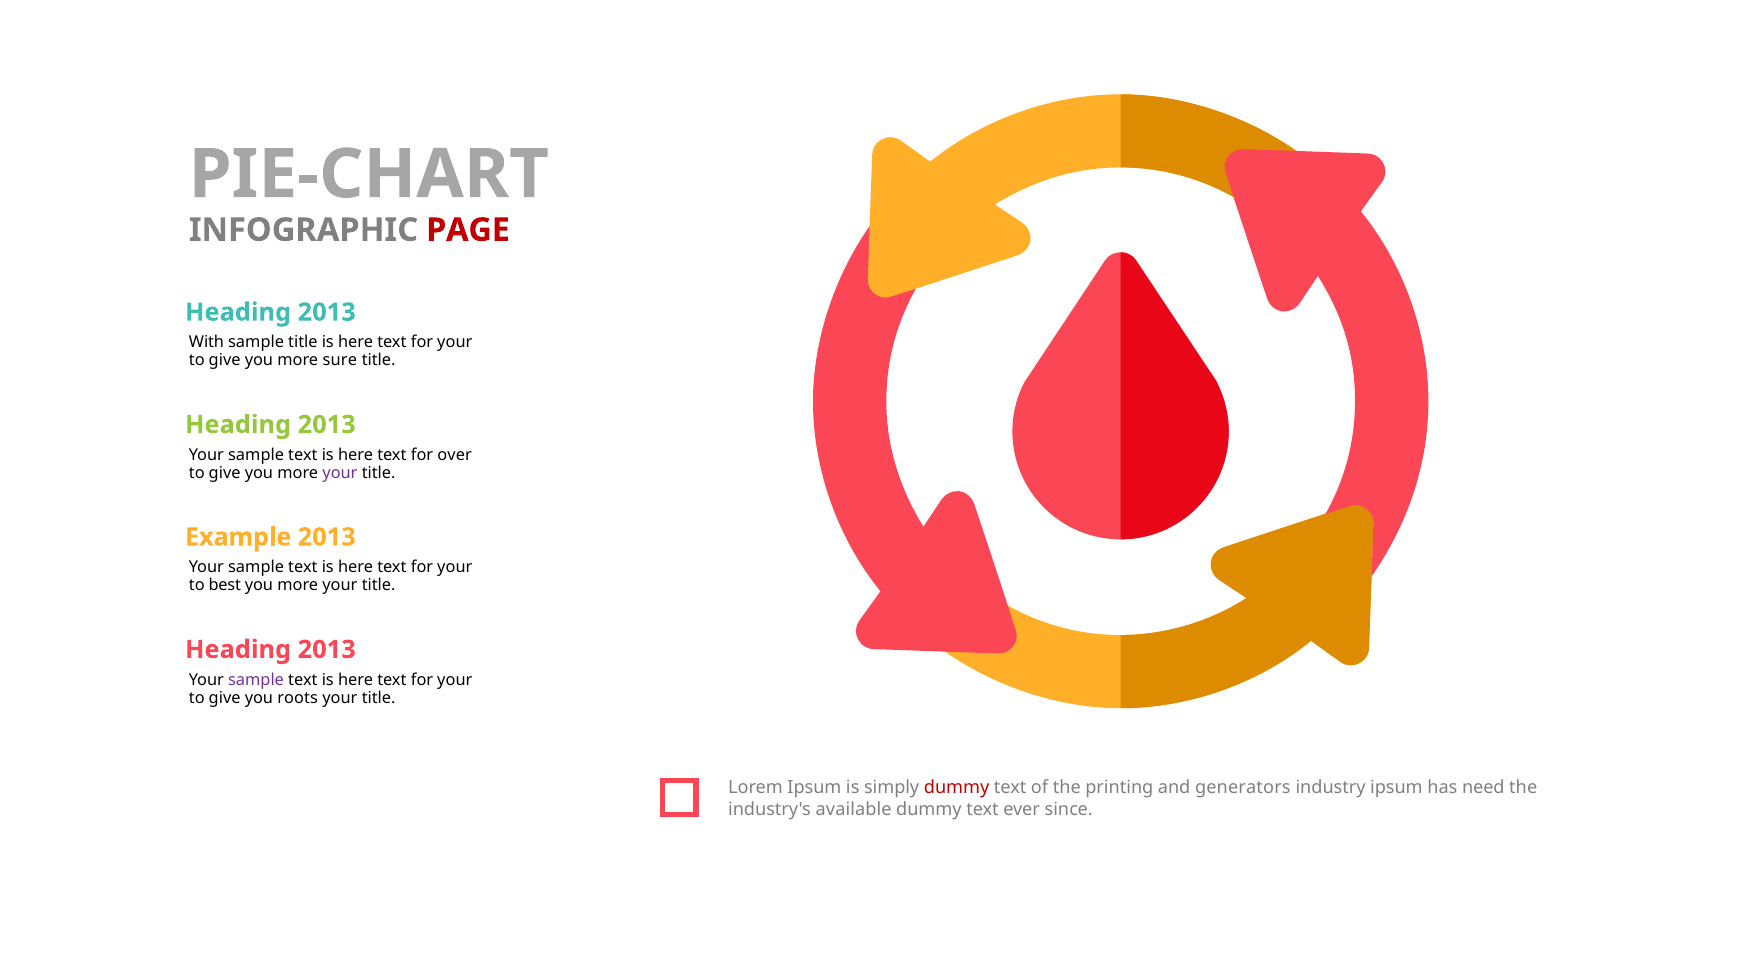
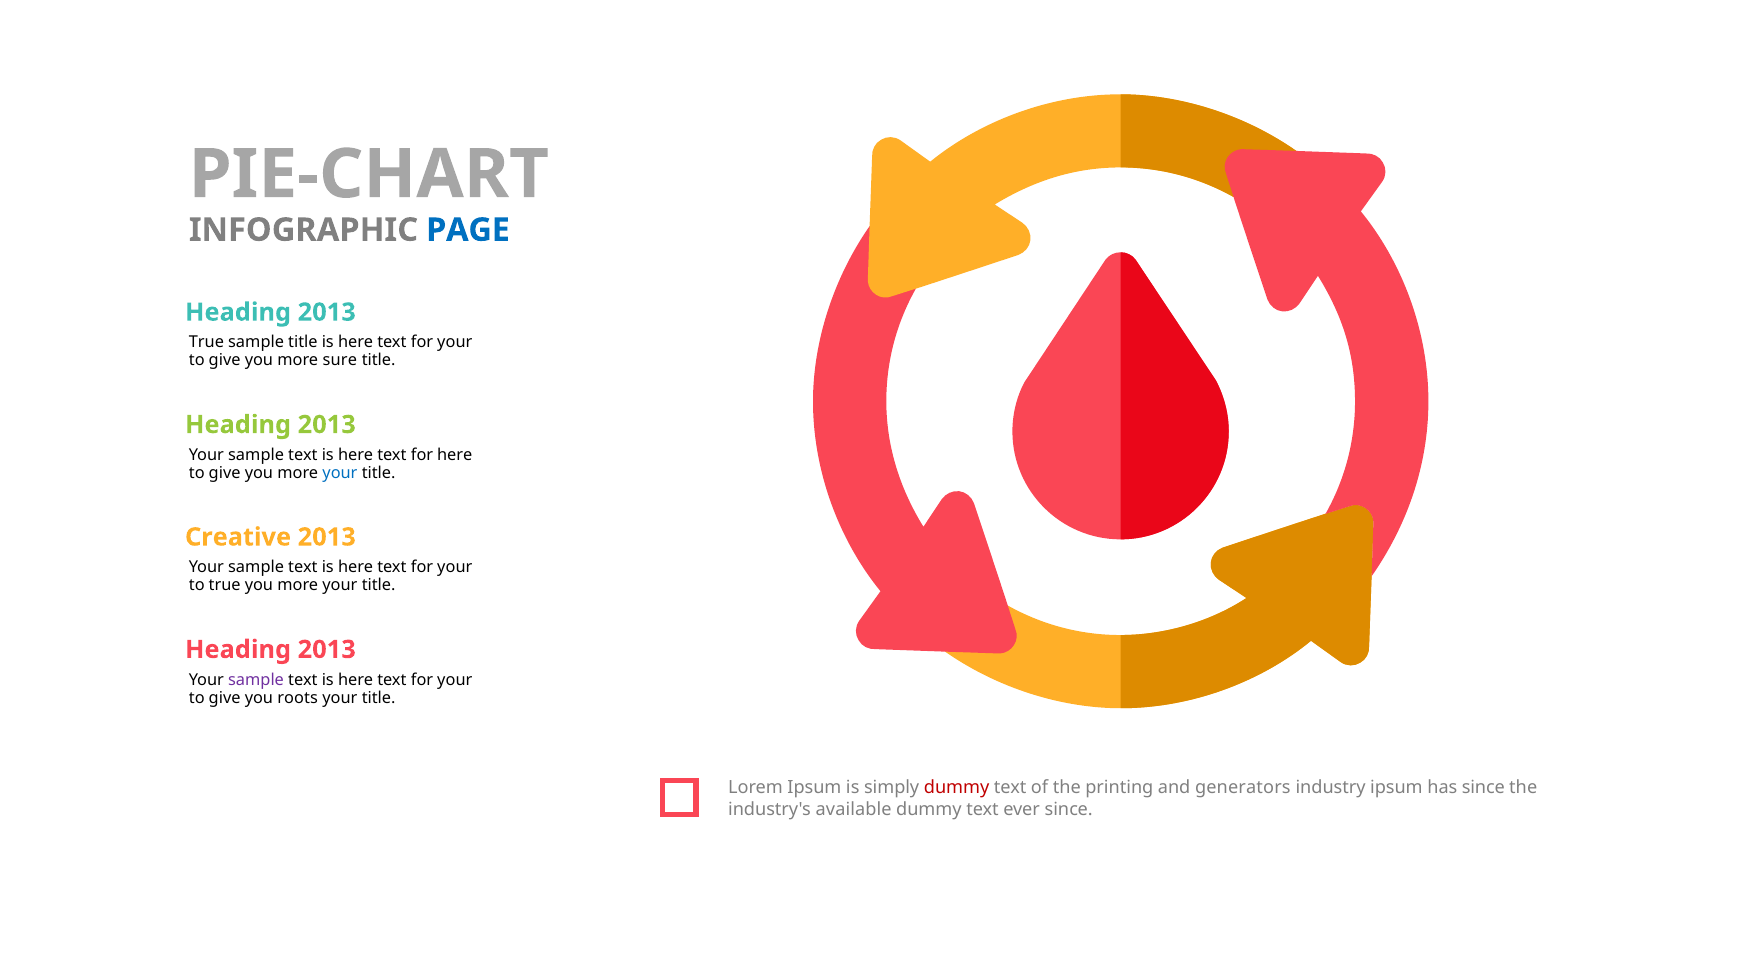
PAGE at (468, 230) colour: red -> blue
With at (206, 342): With -> True
for over: over -> here
your at (340, 473) colour: purple -> blue
Example: Example -> Creative
to best: best -> true
has need: need -> since
